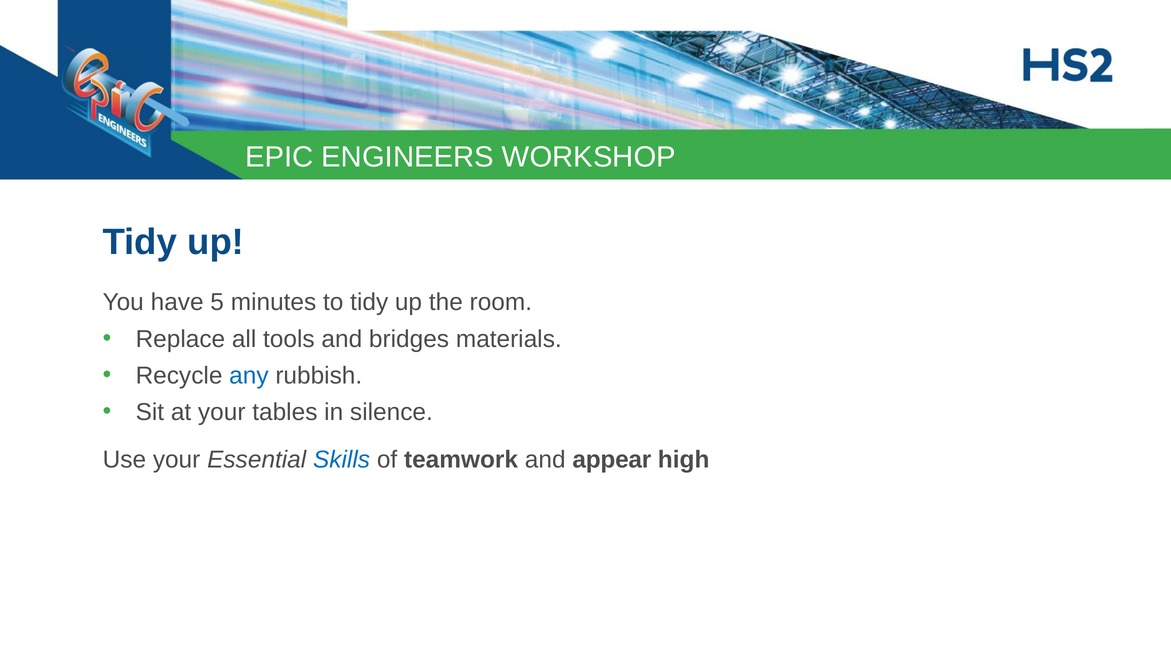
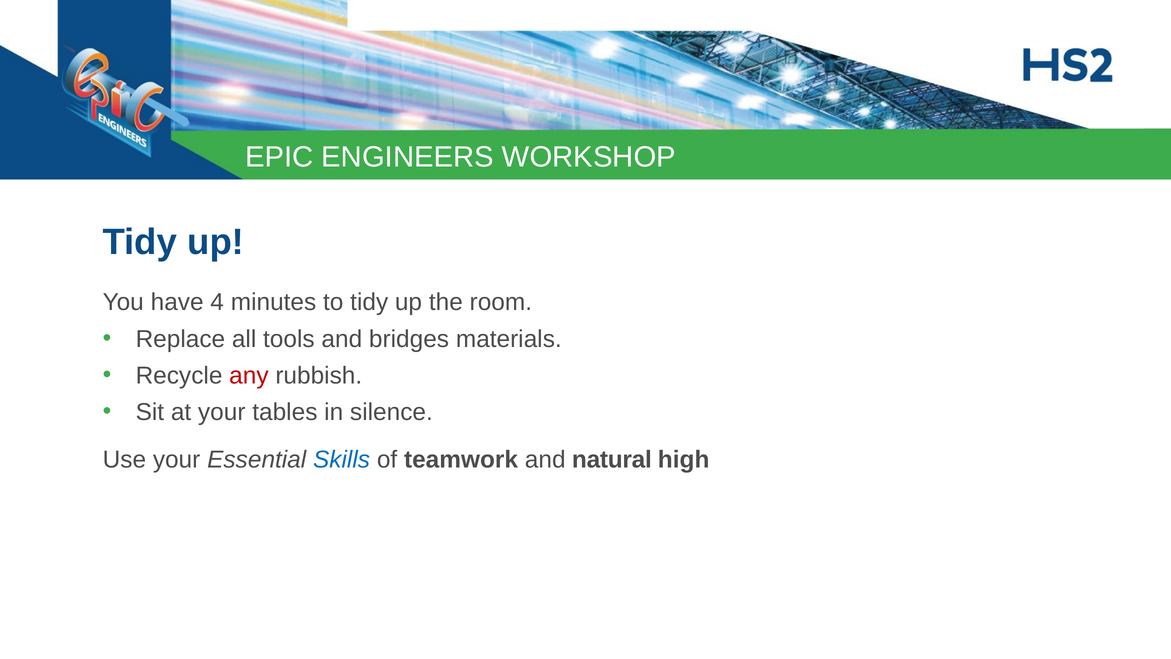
5: 5 -> 4
any colour: blue -> red
appear: appear -> natural
